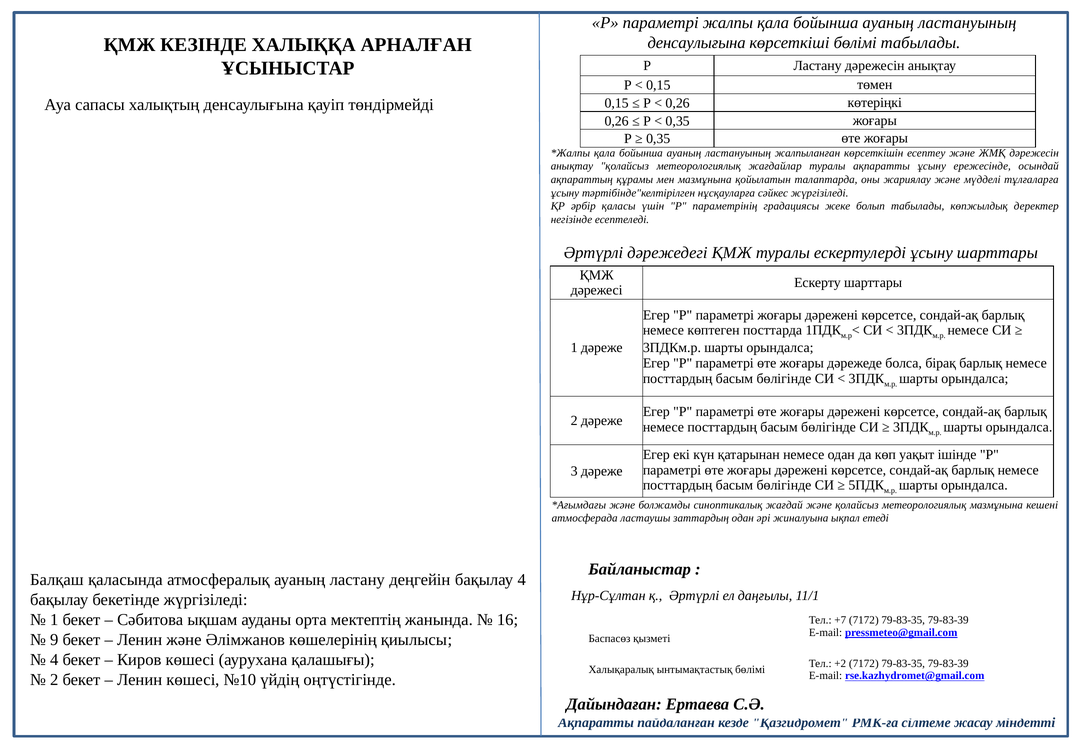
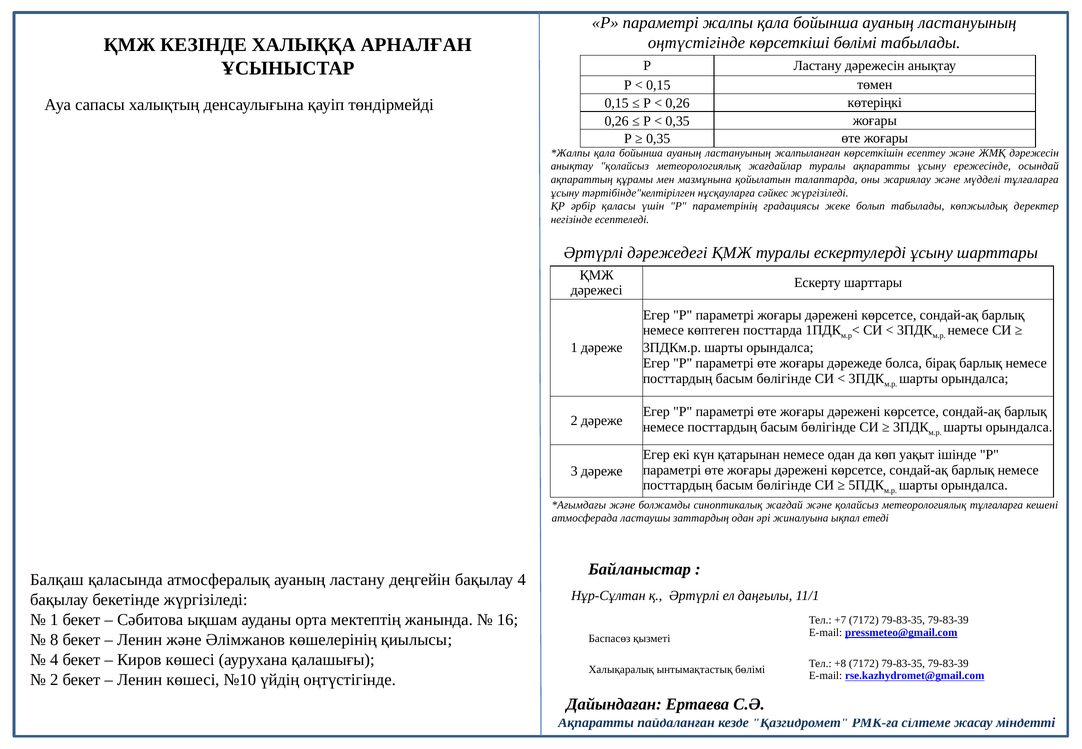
денсаулығына at (697, 43): денсаулығына -> оңтүстігінде
метеорологиялық мазмұнына: мазмұнына -> тұлғаларға
9: 9 -> 8
+2: +2 -> +8
